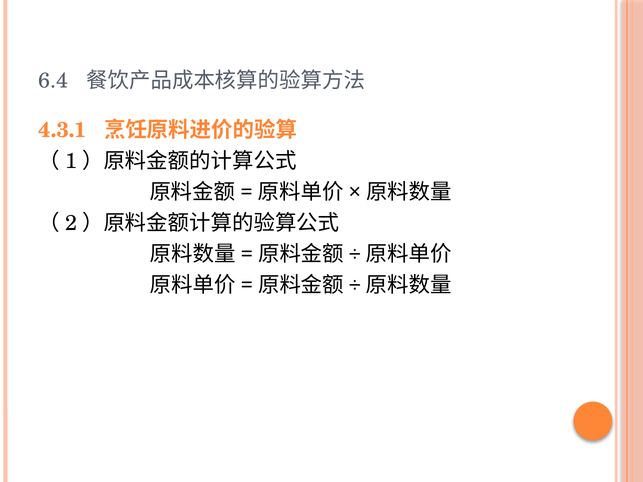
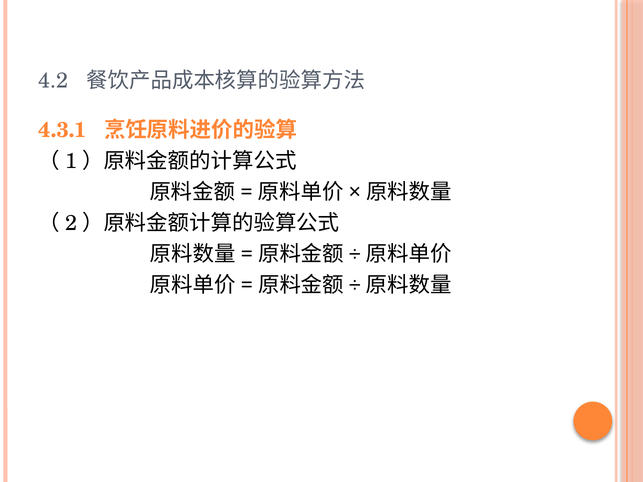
6.4: 6.4 -> 4.2
